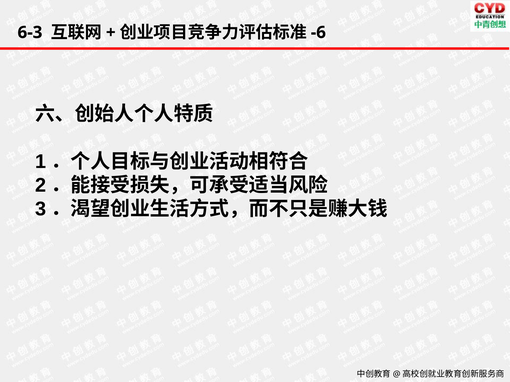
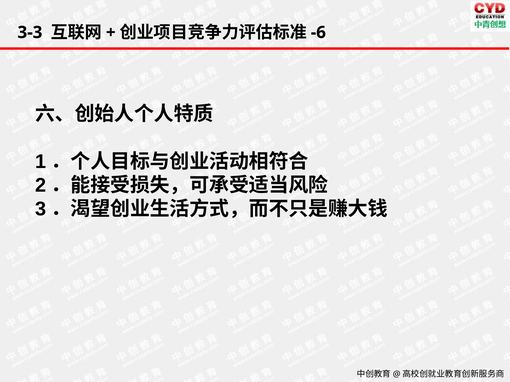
6-3: 6-3 -> 3-3
